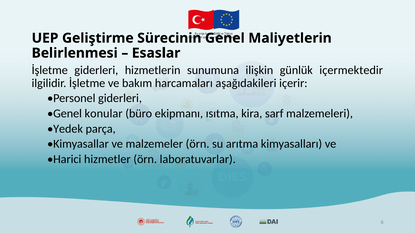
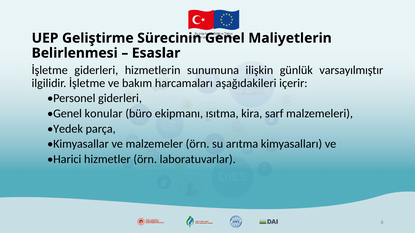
içermektedir: içermektedir -> varsayılmıştır
